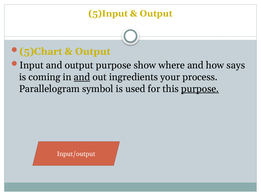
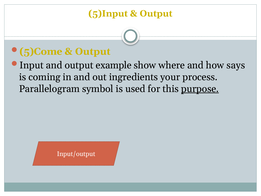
5)Chart: 5)Chart -> 5)Come
output purpose: purpose -> example
and at (82, 77) underline: present -> none
